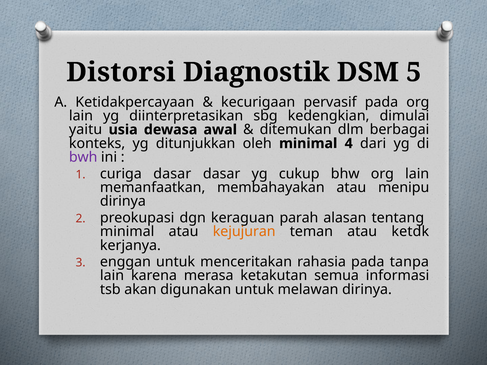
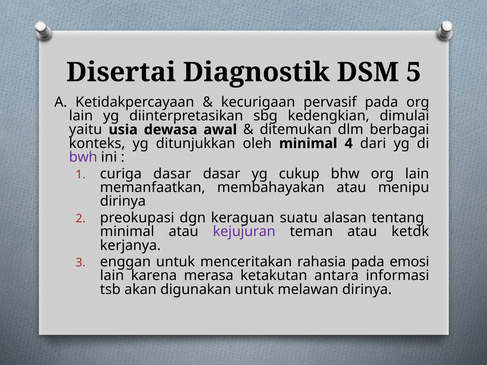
Distorsi: Distorsi -> Disertai
parah: parah -> suatu
kejujuran colour: orange -> purple
tanpa: tanpa -> emosi
semua: semua -> antara
